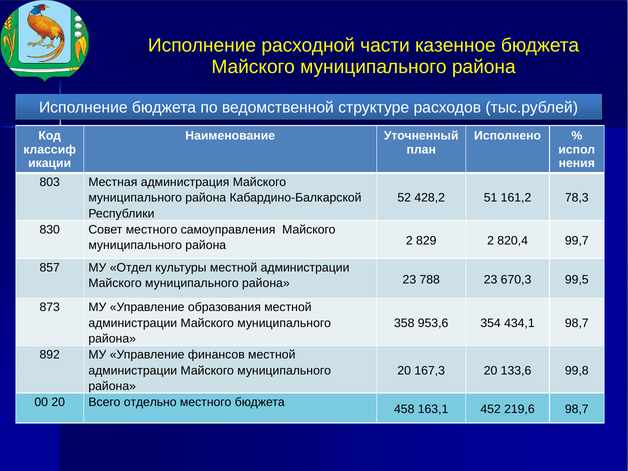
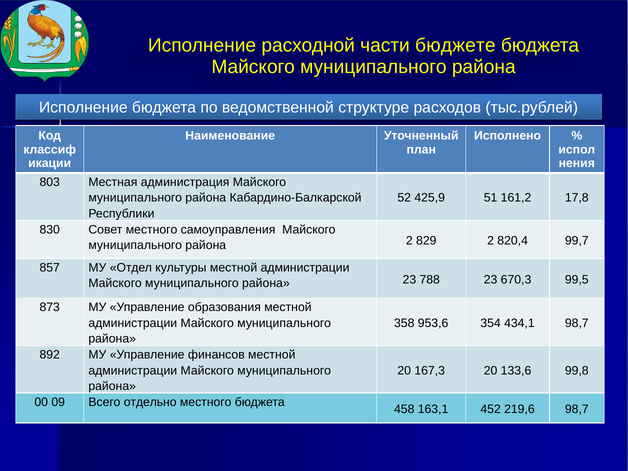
казенное: казенное -> бюджете
428,2: 428,2 -> 425,9
78,3: 78,3 -> 17,8
00 20: 20 -> 09
